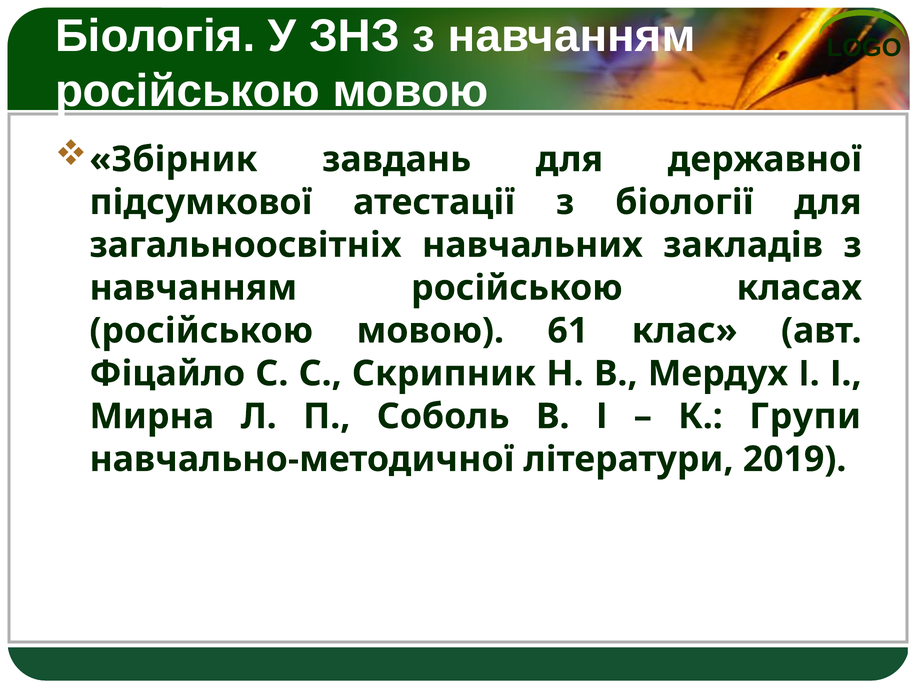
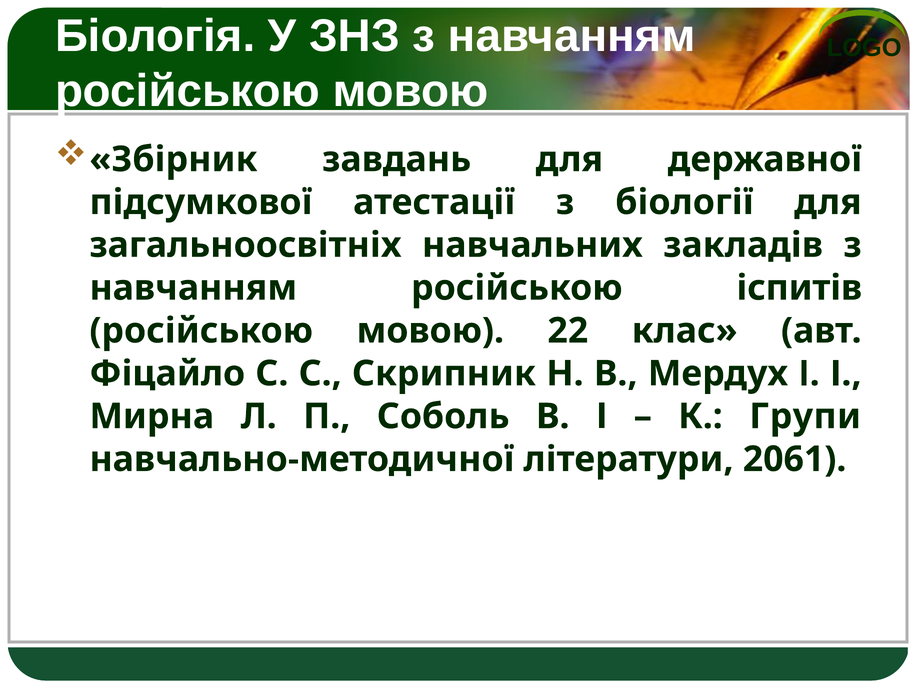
класах: класах -> іспитів
61: 61 -> 22
2019: 2019 -> 2061
